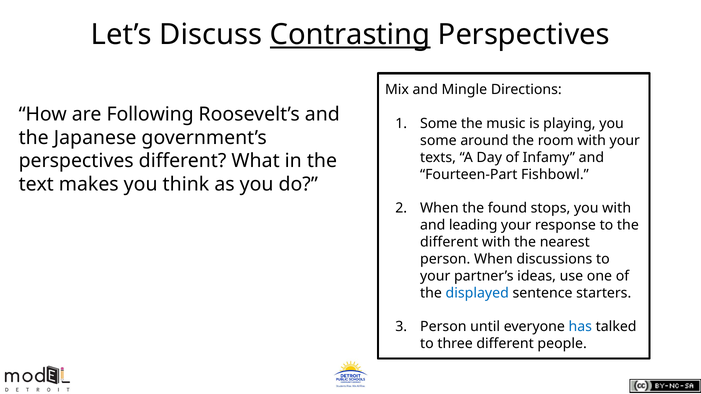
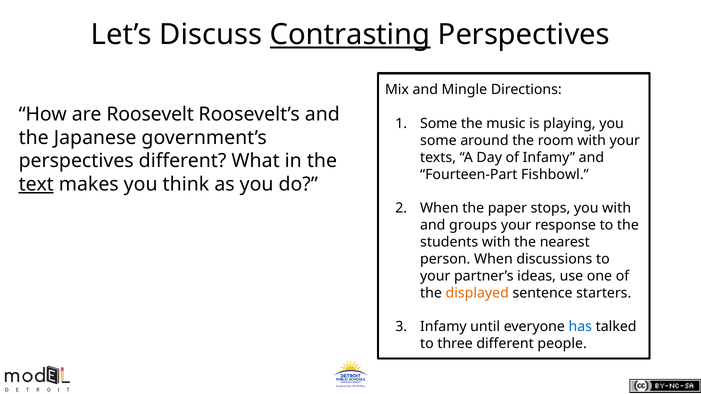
Following: Following -> Roosevelt
text underline: none -> present
found: found -> paper
leading: leading -> groups
different at (449, 242): different -> students
displayed colour: blue -> orange
Person at (443, 327): Person -> Infamy
